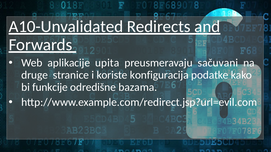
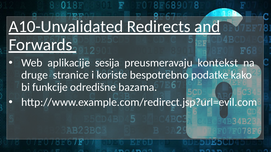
upita: upita -> sesija
sačuvani: sačuvani -> kontekst
konfiguracija: konfiguracija -> bespotrebno
